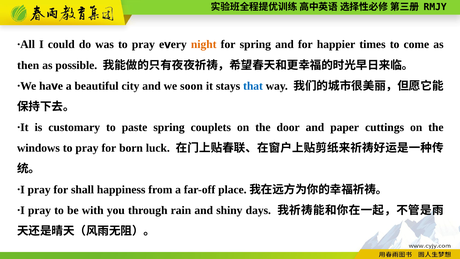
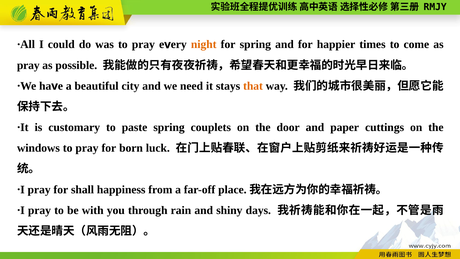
then at (28, 65): then -> pray
soon: soon -> need
that colour: blue -> orange
